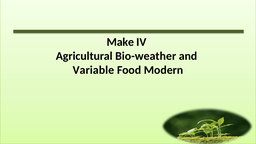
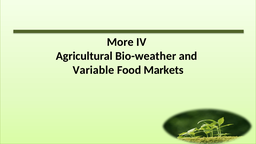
Make: Make -> More
Modern: Modern -> Markets
